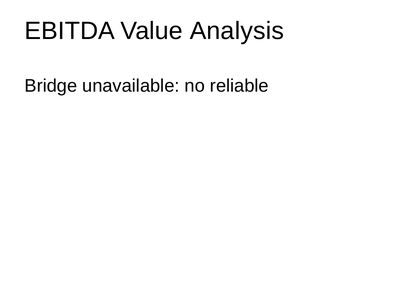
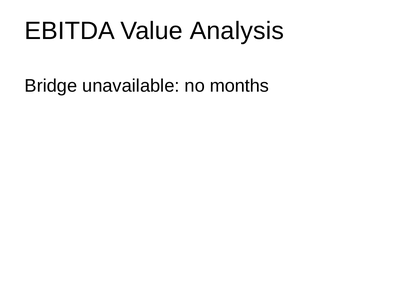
reliable: reliable -> months
